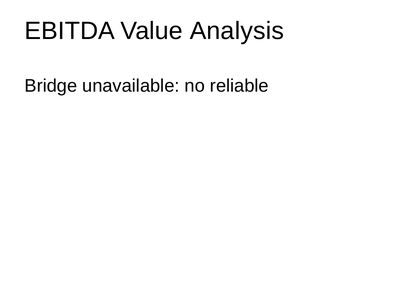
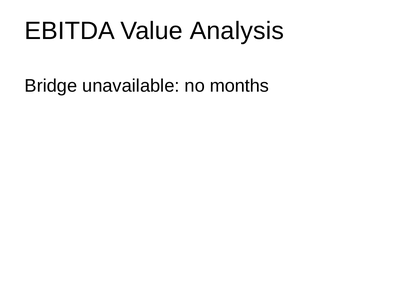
reliable: reliable -> months
